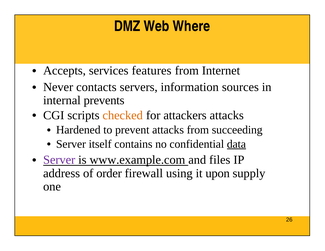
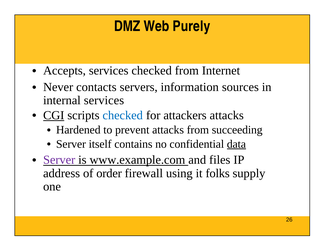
Where: Where -> Purely
services features: features -> checked
internal prevents: prevents -> services
CGI underline: none -> present
checked at (123, 115) colour: orange -> blue
upon: upon -> folks
